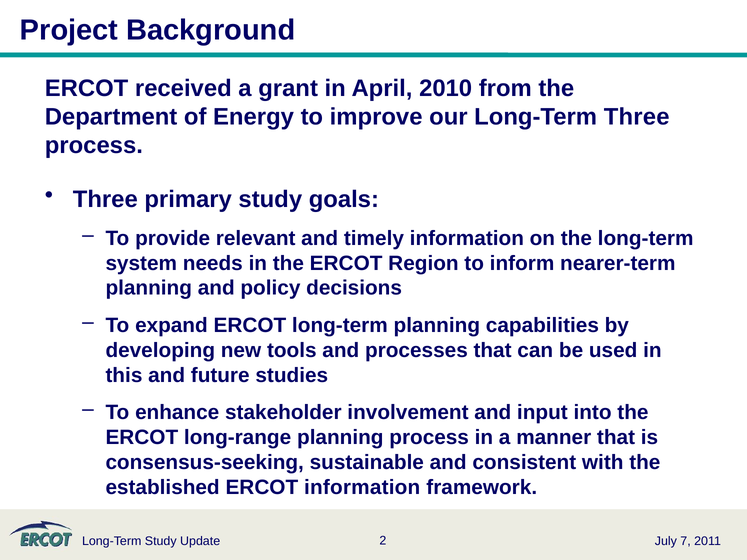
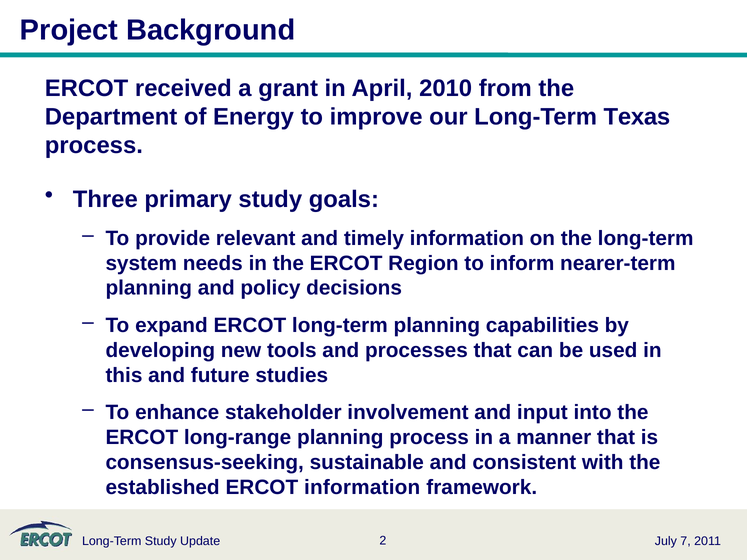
Long-Term Three: Three -> Texas
